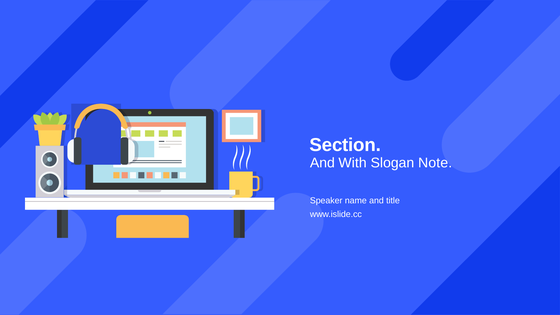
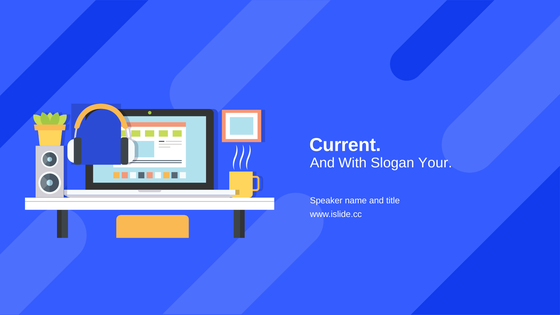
Section: Section -> Current
Note: Note -> Your
